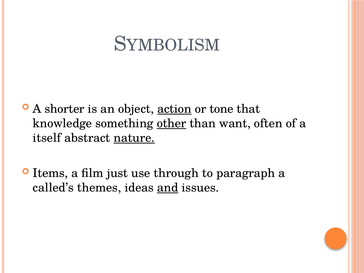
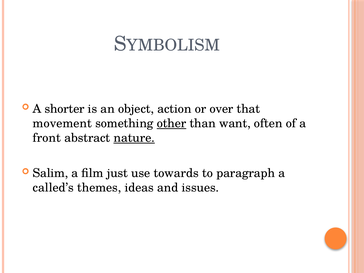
action underline: present -> none
tone: tone -> over
knowledge: knowledge -> movement
itself: itself -> front
Items: Items -> Salim
through: through -> towards
and underline: present -> none
